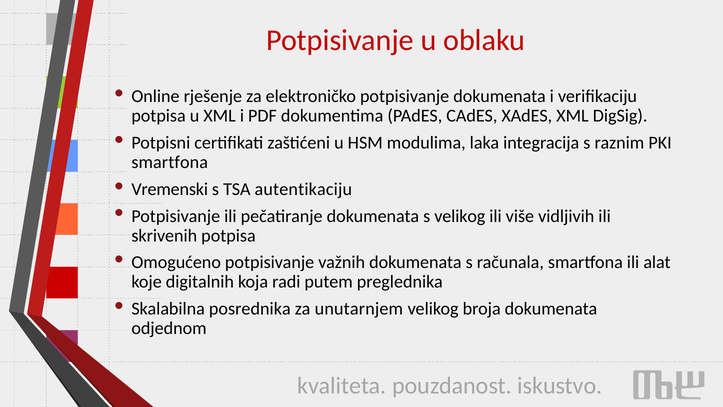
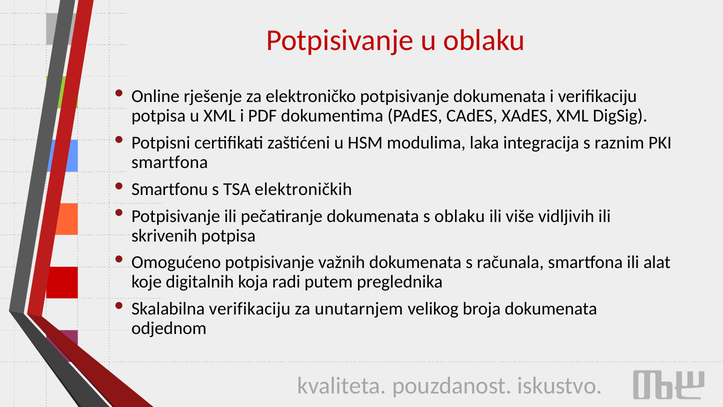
Vremenski: Vremenski -> Smartfonu
autentikaciju: autentikaciju -> elektroničkih
s velikog: velikog -> oblaku
Skalabilna posrednika: posrednika -> verifikaciju
